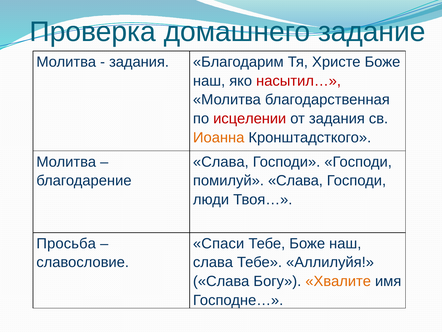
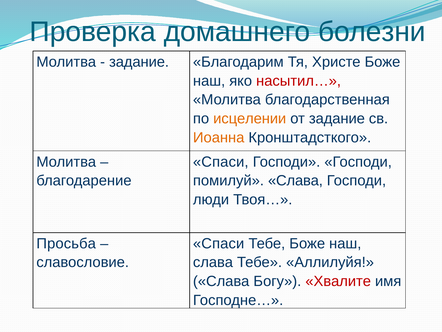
задание: задание -> болезни
задания at (139, 62): задания -> задание
исцелении colour: red -> orange
от задания: задания -> задание
Слава at (221, 162): Слава -> Спаси
Хвалите colour: orange -> red
